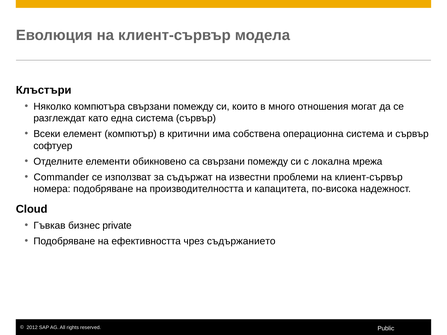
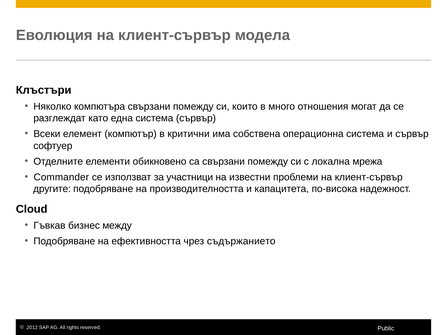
съдържат: съдържат -> участници
номера: номера -> другите
private: private -> между
